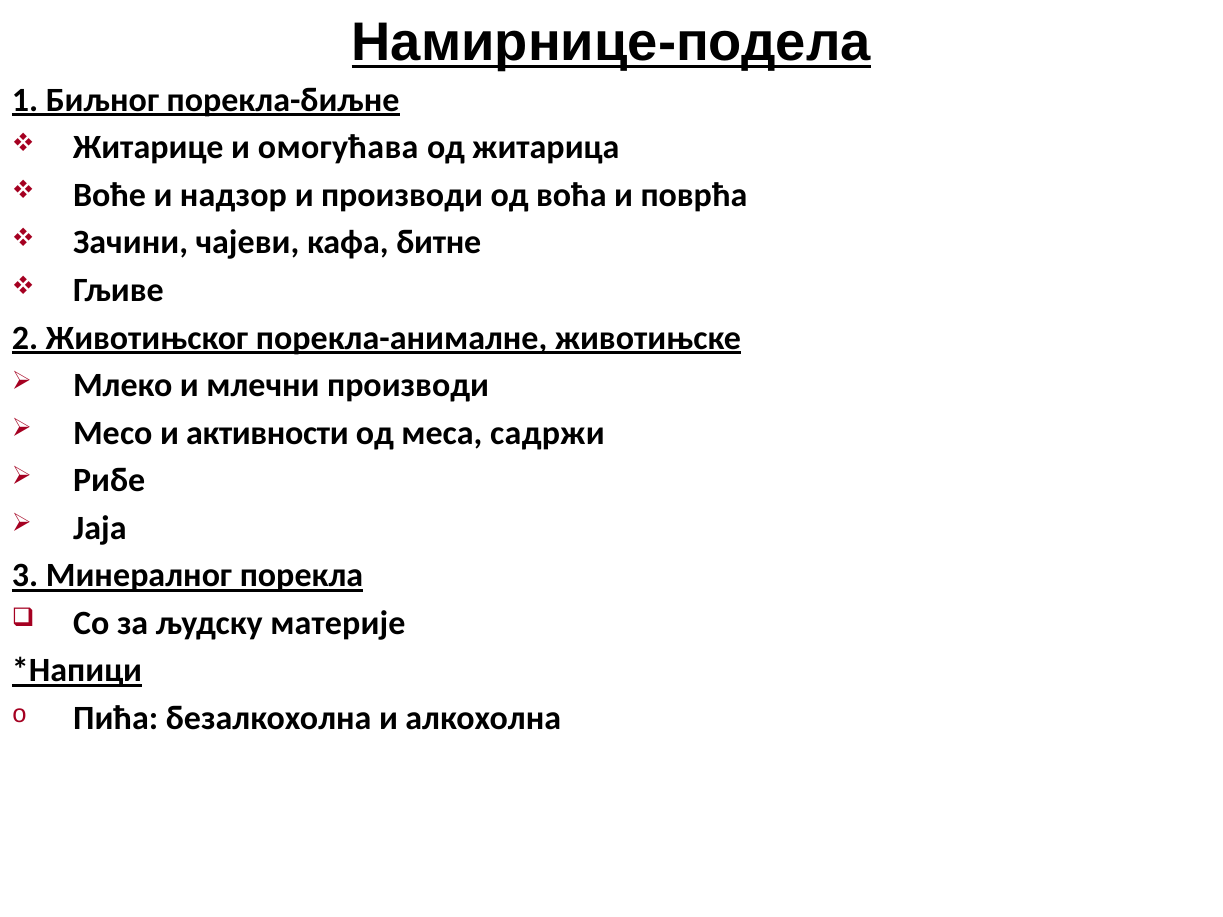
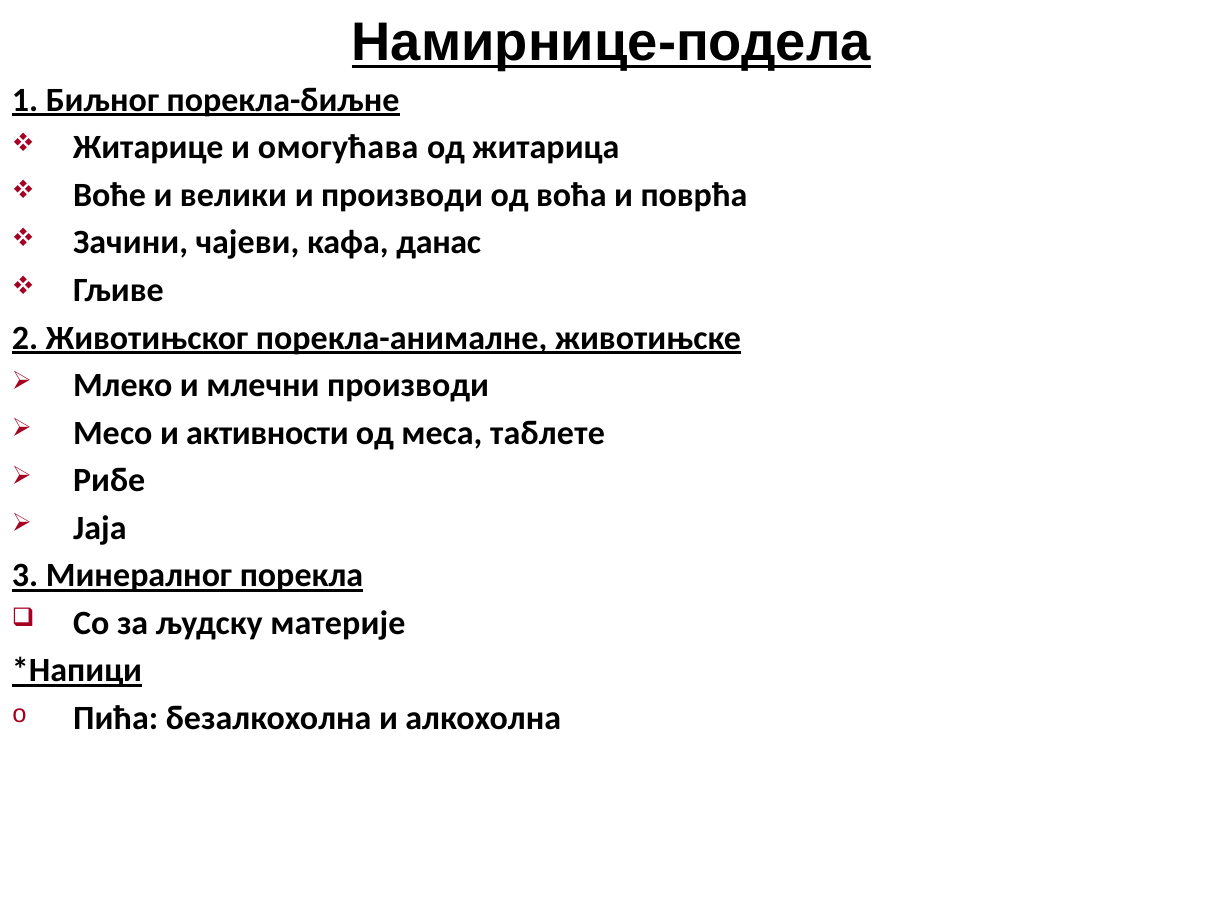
надзор: надзор -> велики
битне: битне -> данас
садржи: садржи -> таблете
